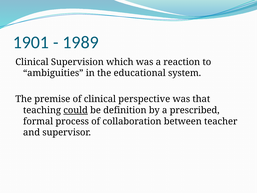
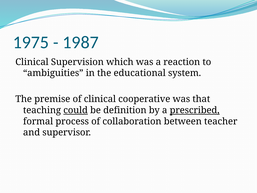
1901: 1901 -> 1975
1989: 1989 -> 1987
perspective: perspective -> cooperative
prescribed underline: none -> present
